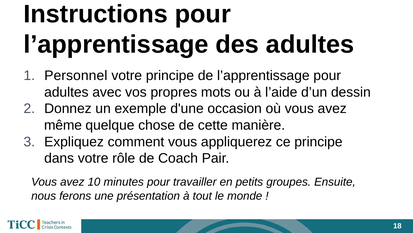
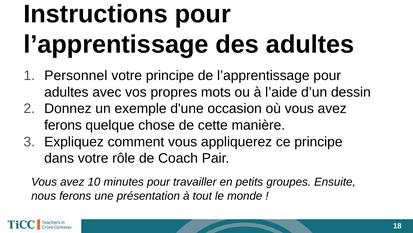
même at (63, 125): même -> ferons
